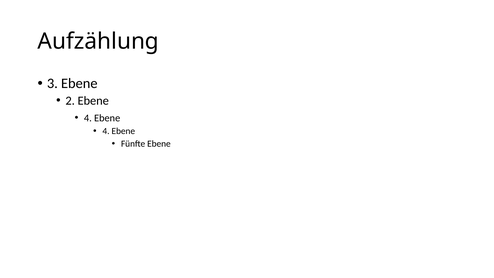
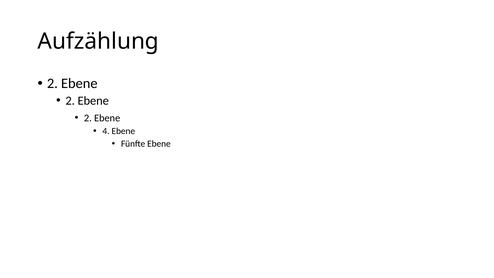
3 at (52, 84): 3 -> 2
4 at (88, 118): 4 -> 2
